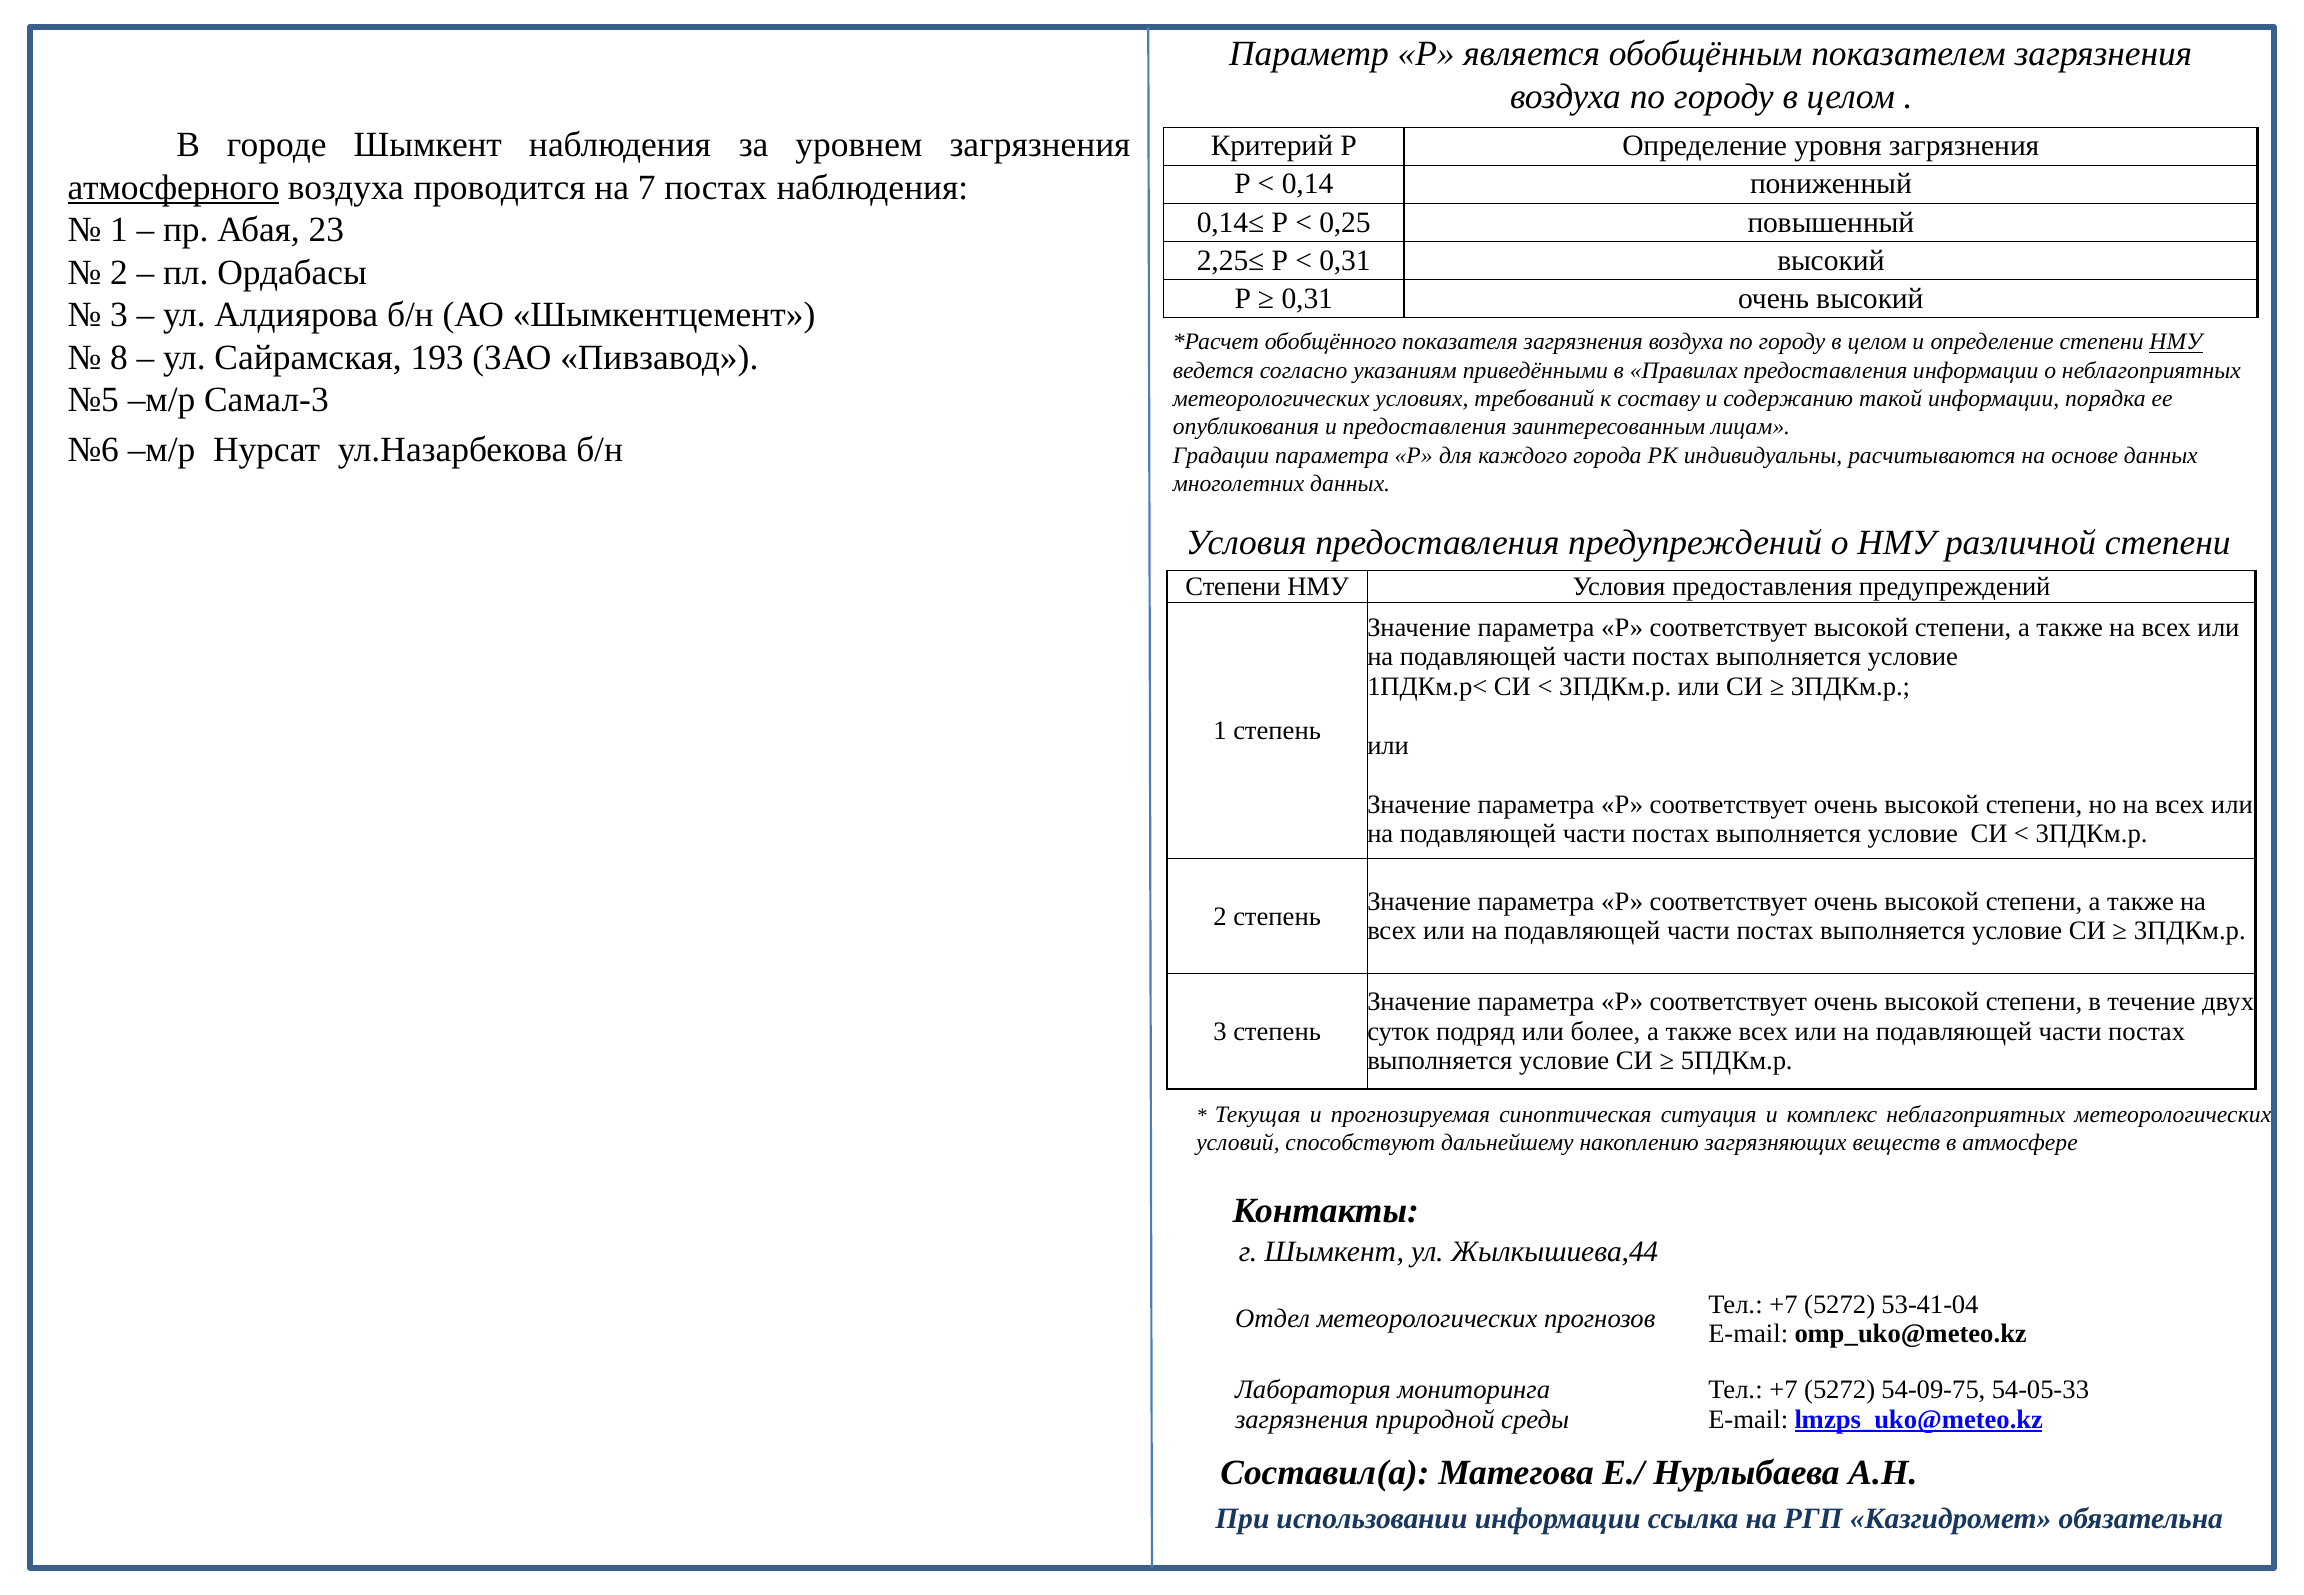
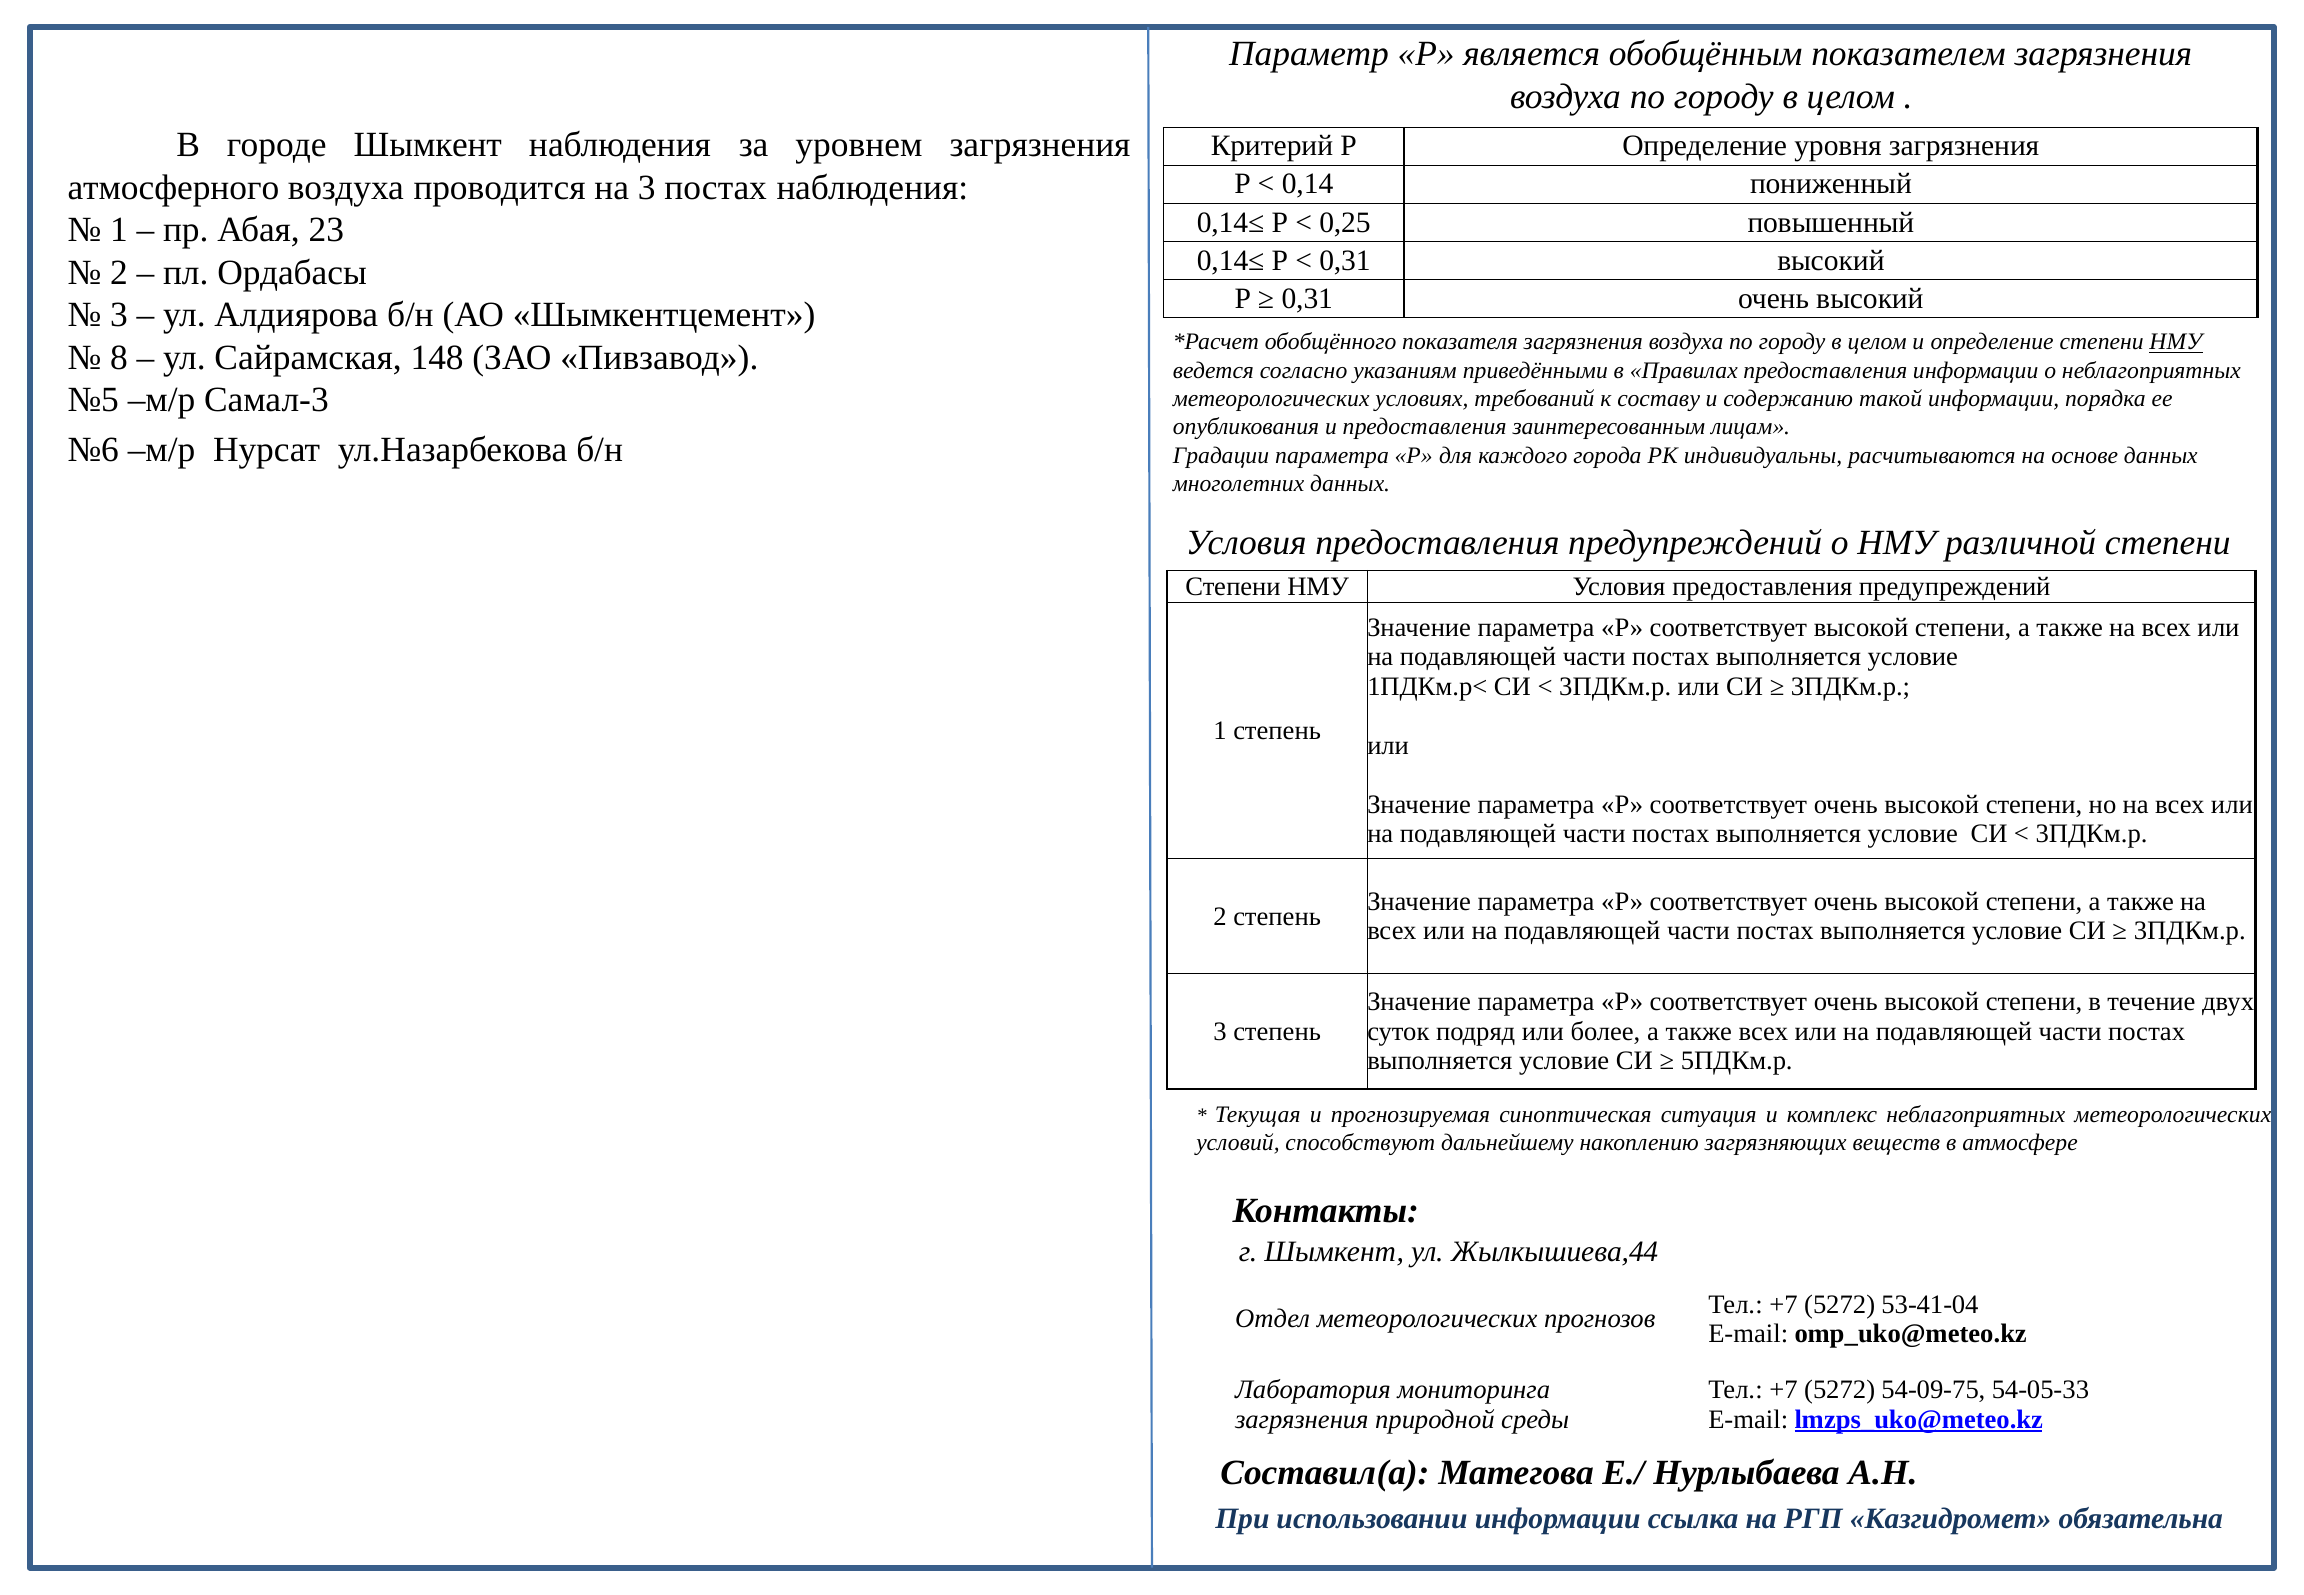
атмосферного underline: present -> none
на 7: 7 -> 3
2,25≤ at (1231, 260): 2,25≤ -> 0,14≤
193: 193 -> 148
